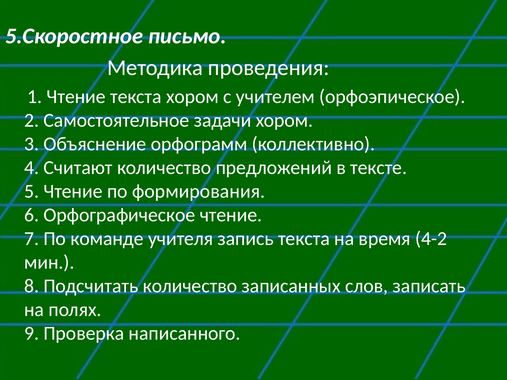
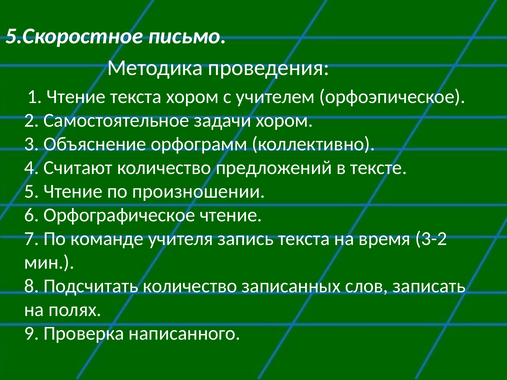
формирования: формирования -> произношении
4-2: 4-2 -> 3-2
